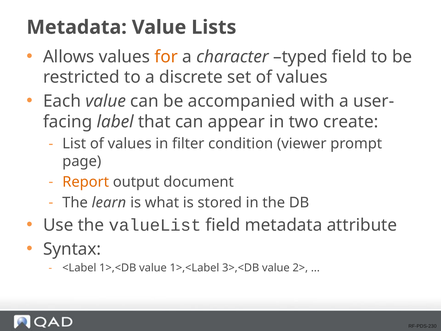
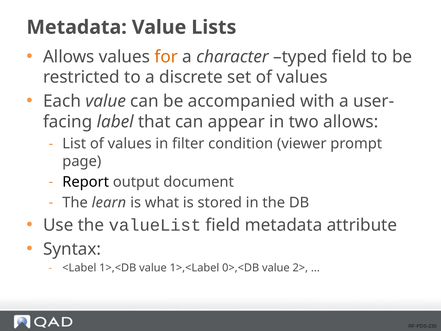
two create: create -> allows
Report colour: orange -> black
3>,<DB: 3>,<DB -> 0>,<DB
